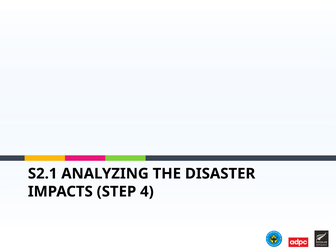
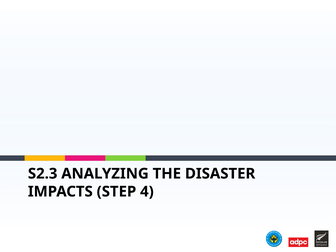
S2.1: S2.1 -> S2.3
